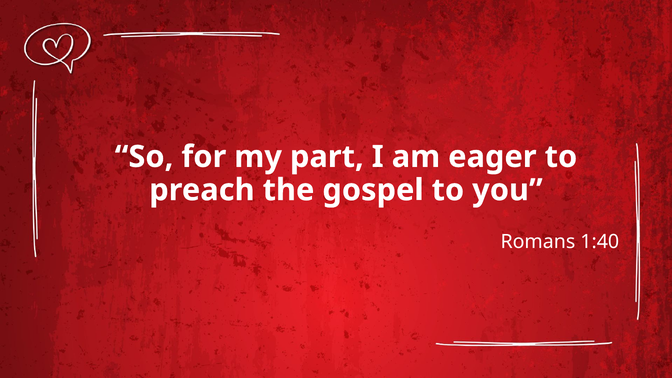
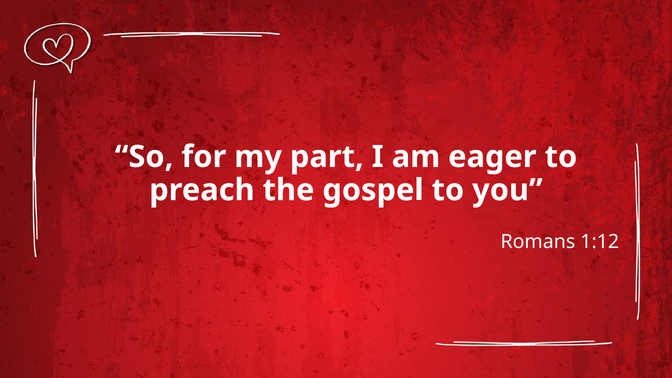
1:40: 1:40 -> 1:12
